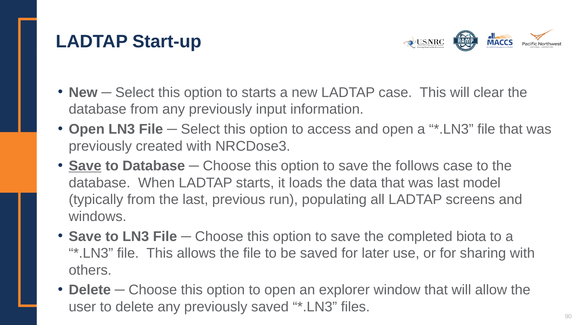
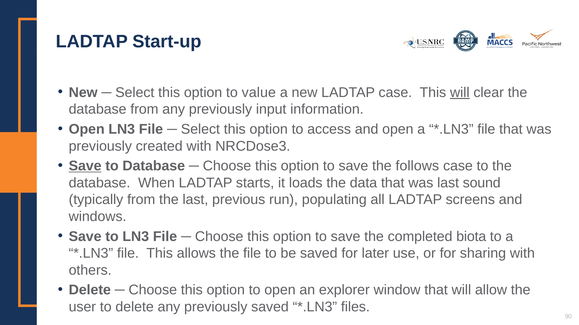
to starts: starts -> value
will at (460, 93) underline: none -> present
model: model -> sound
